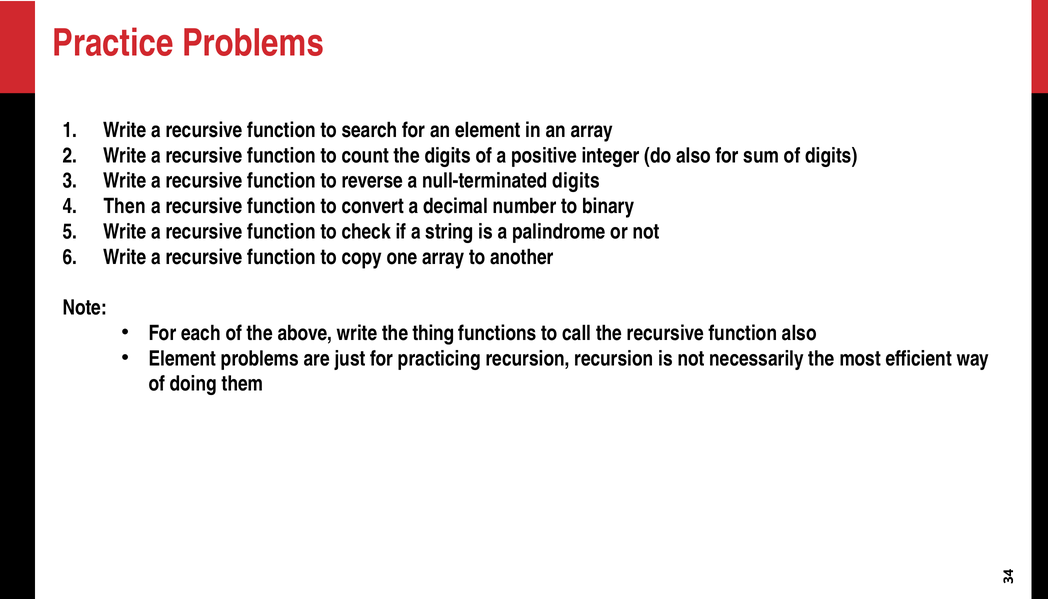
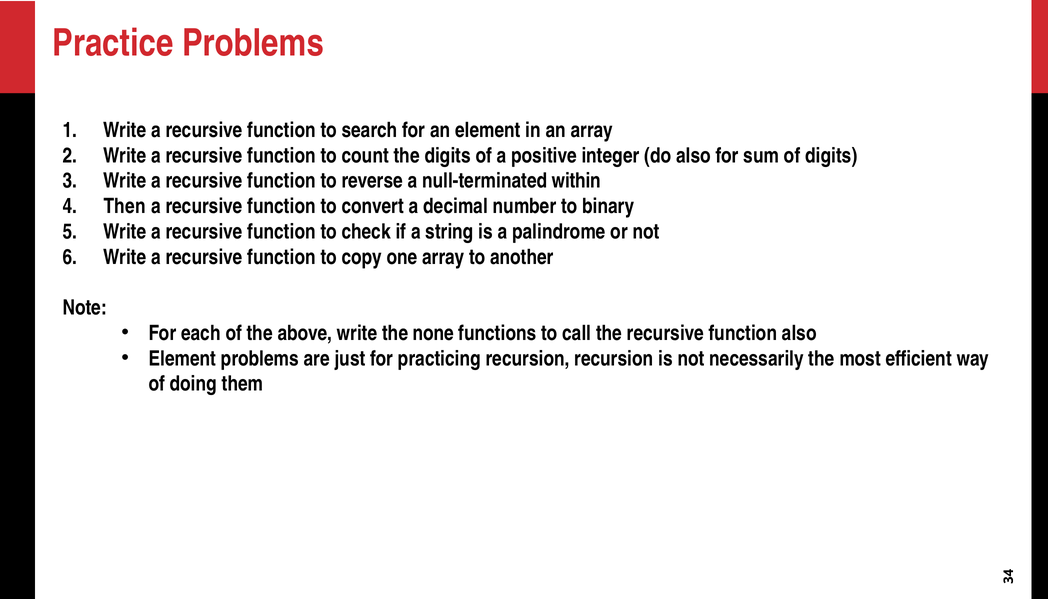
null-terminated digits: digits -> within
thing: thing -> none
